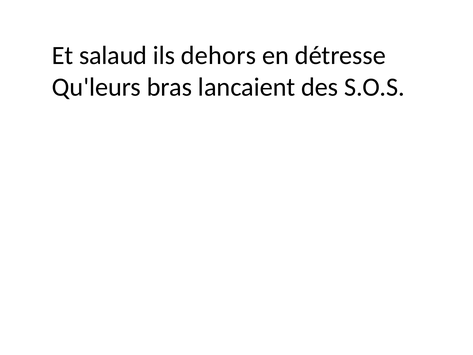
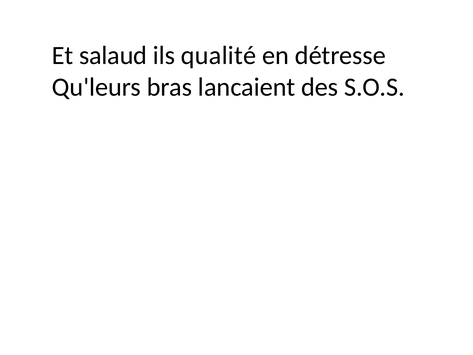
dehors: dehors -> qualité
